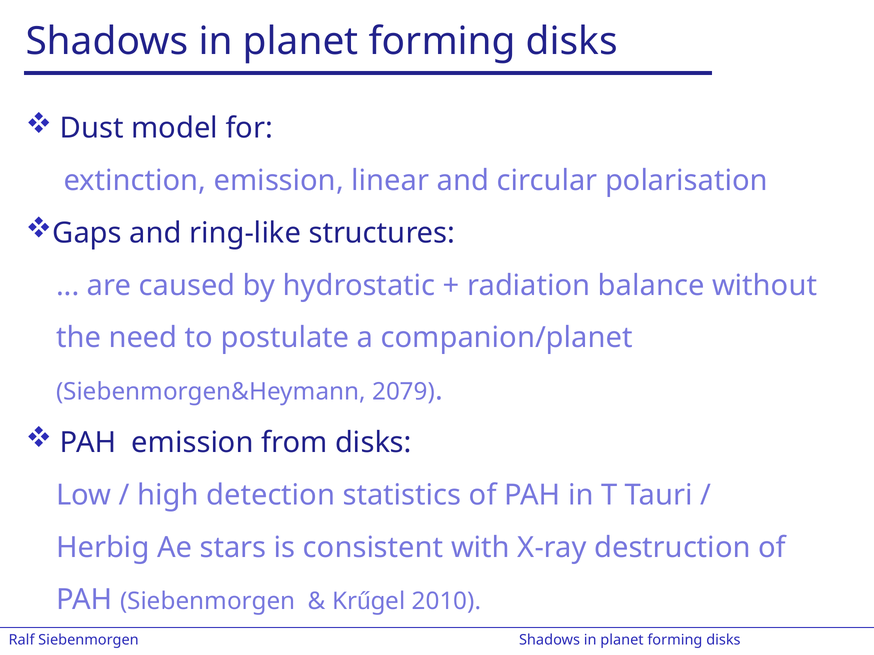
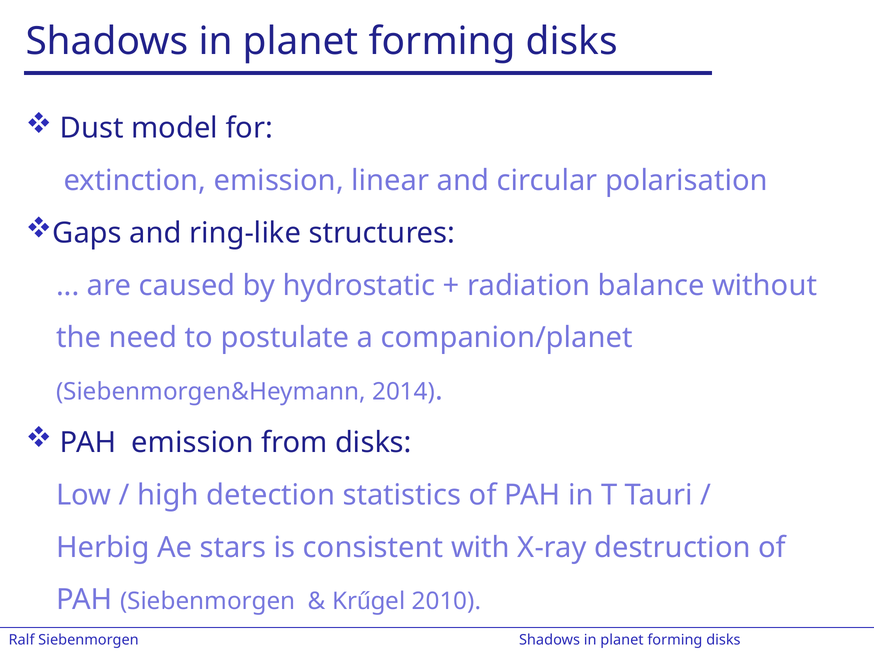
2079: 2079 -> 2014
